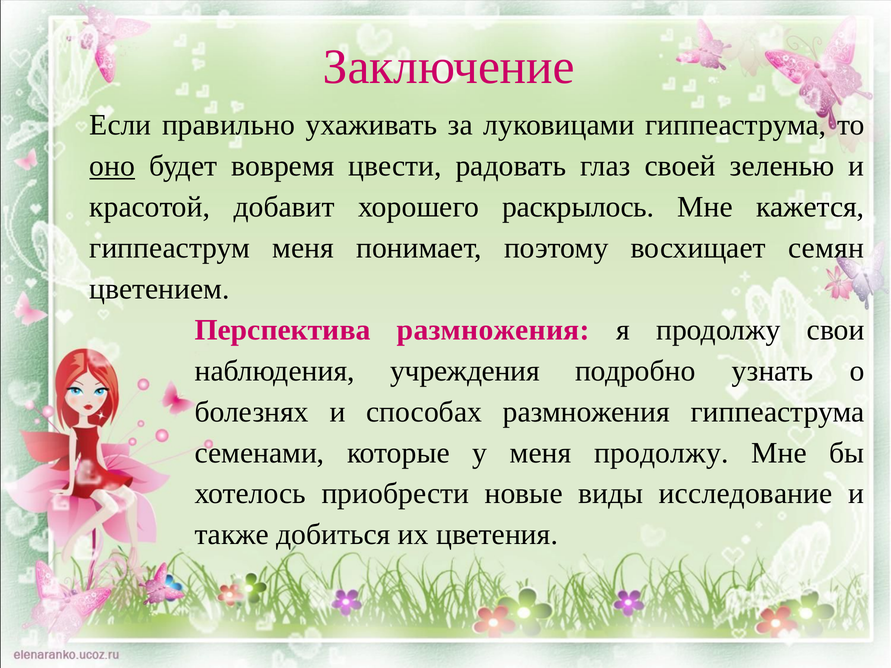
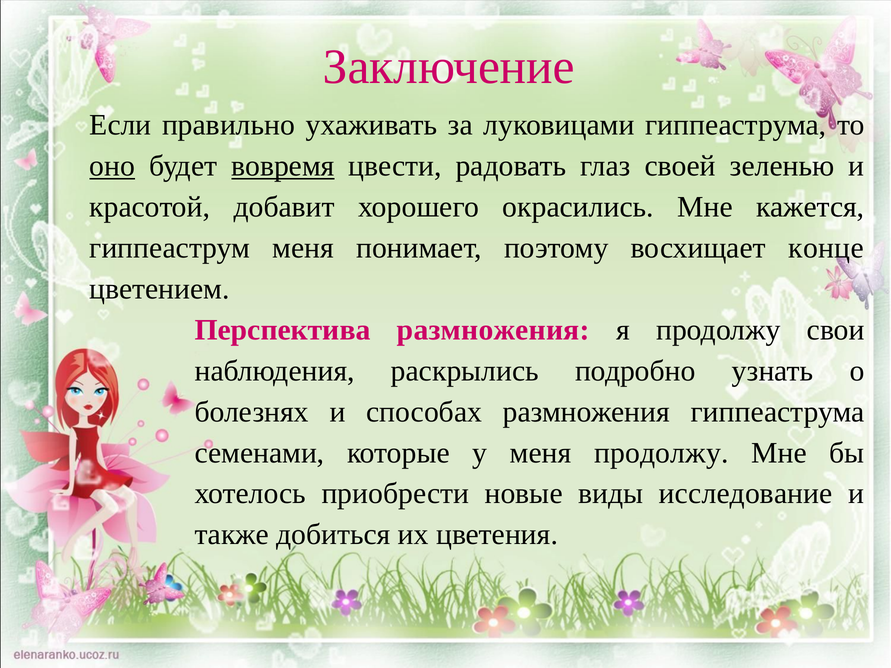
вовремя underline: none -> present
раскрылось: раскрылось -> окрасились
семян: семян -> конце
учреждения: учреждения -> раскрылись
